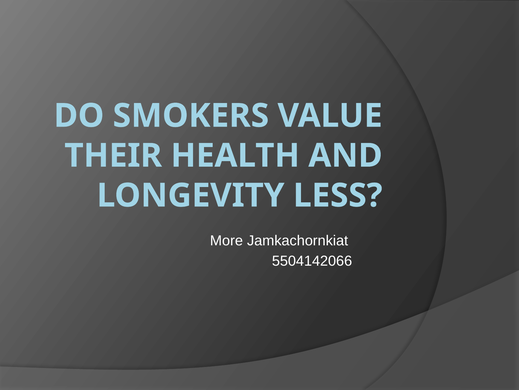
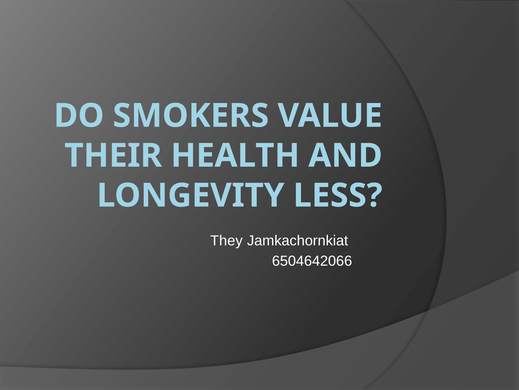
More: More -> They
5504142066: 5504142066 -> 6504642066
